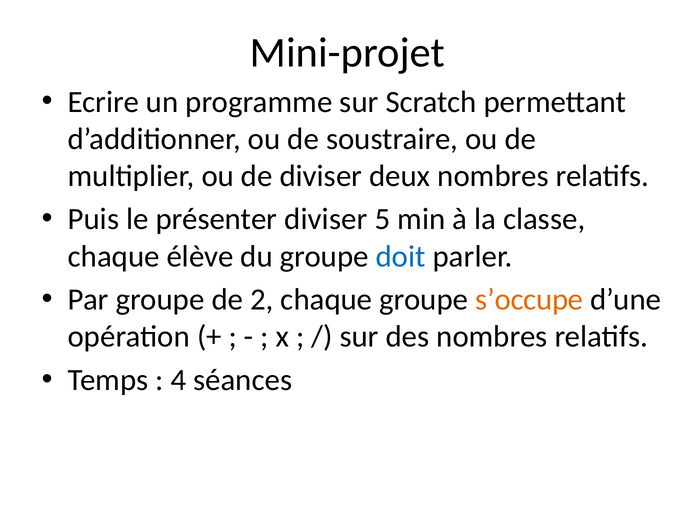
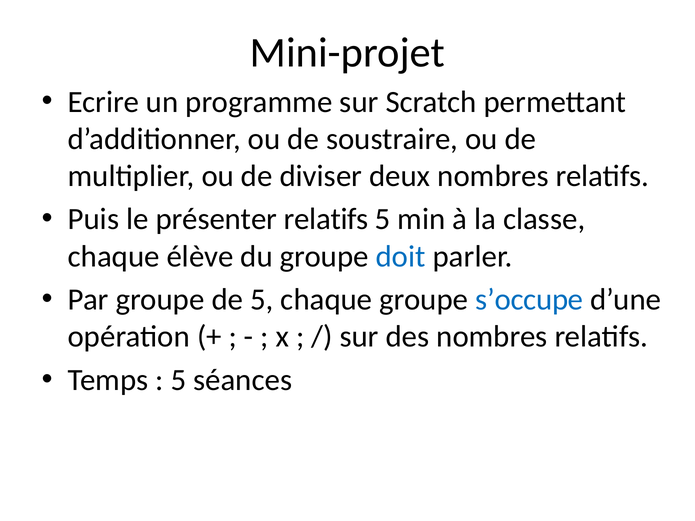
présenter diviser: diviser -> relatifs
de 2: 2 -> 5
s’occupe colour: orange -> blue
4 at (178, 380): 4 -> 5
